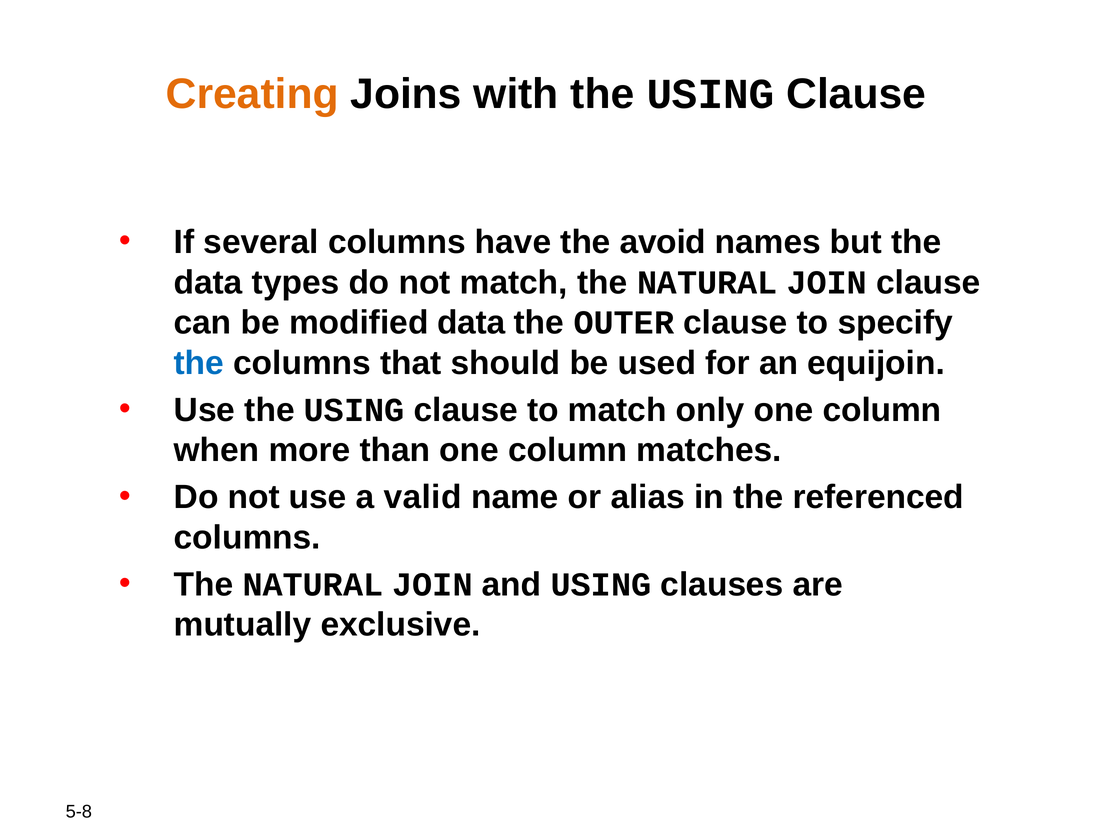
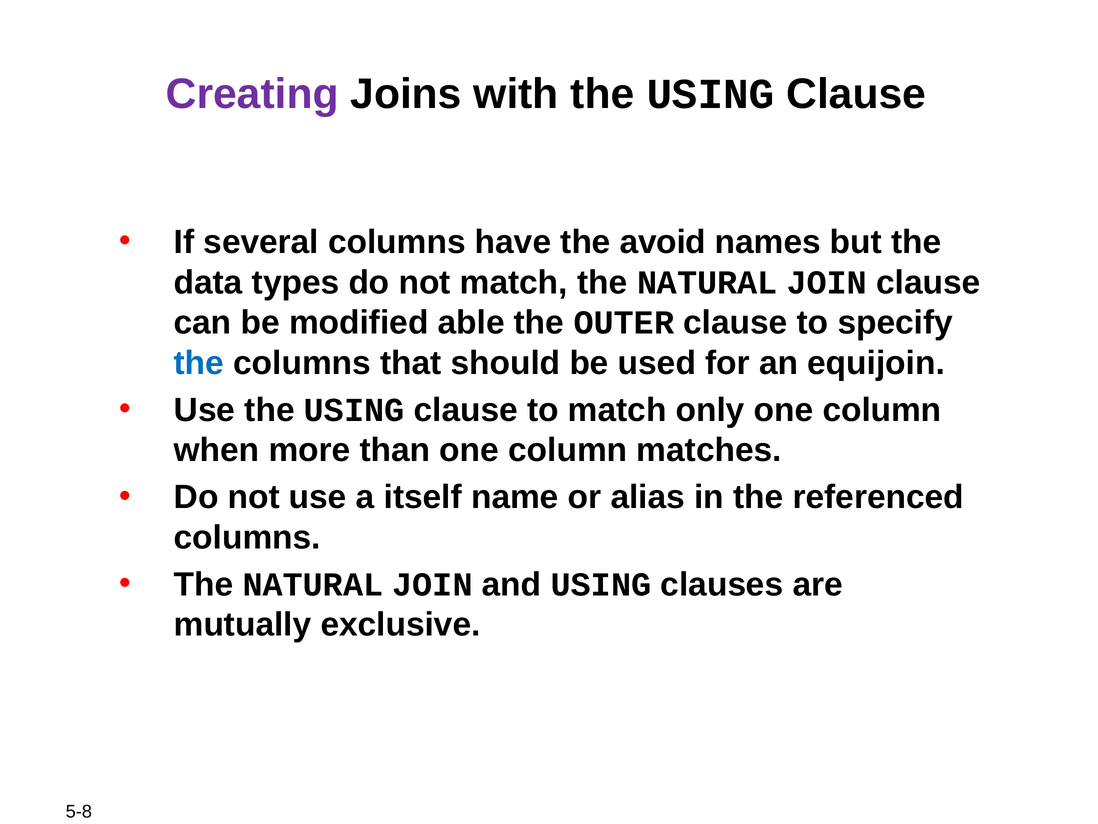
Creating colour: orange -> purple
modified data: data -> able
valid: valid -> itself
